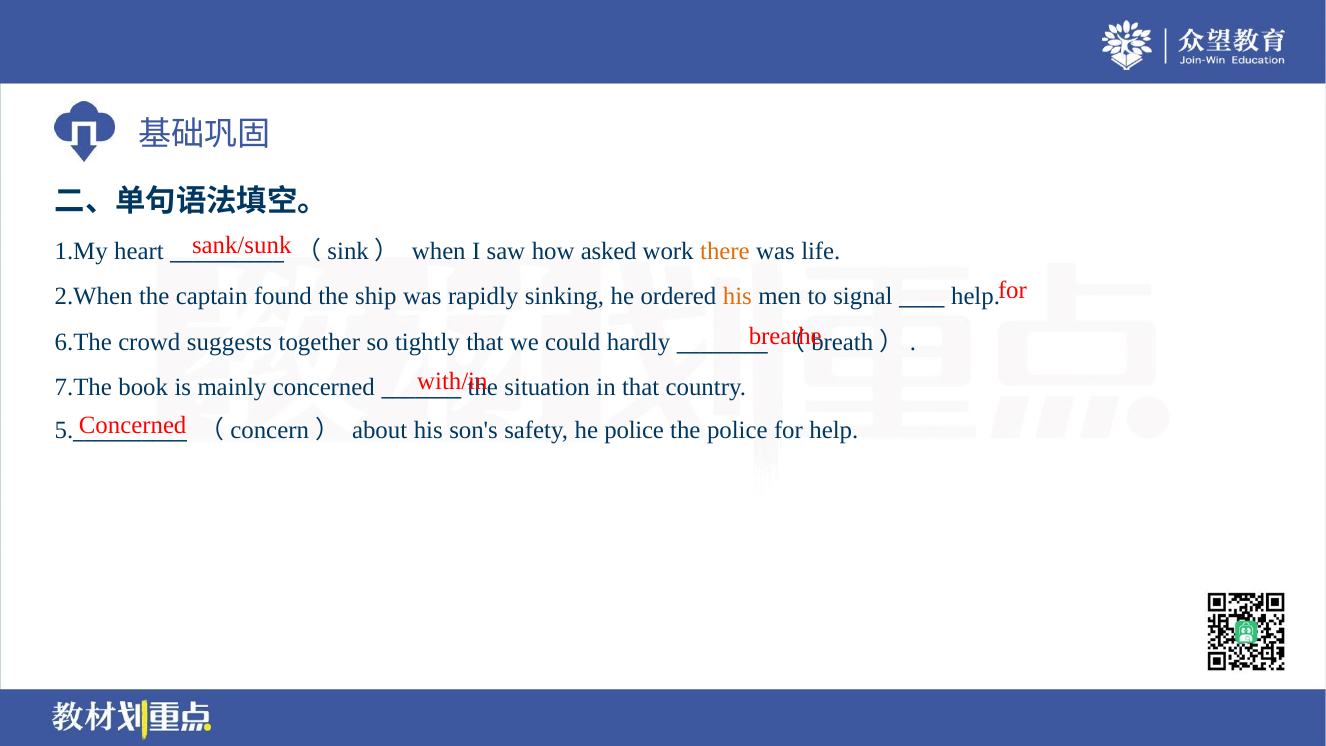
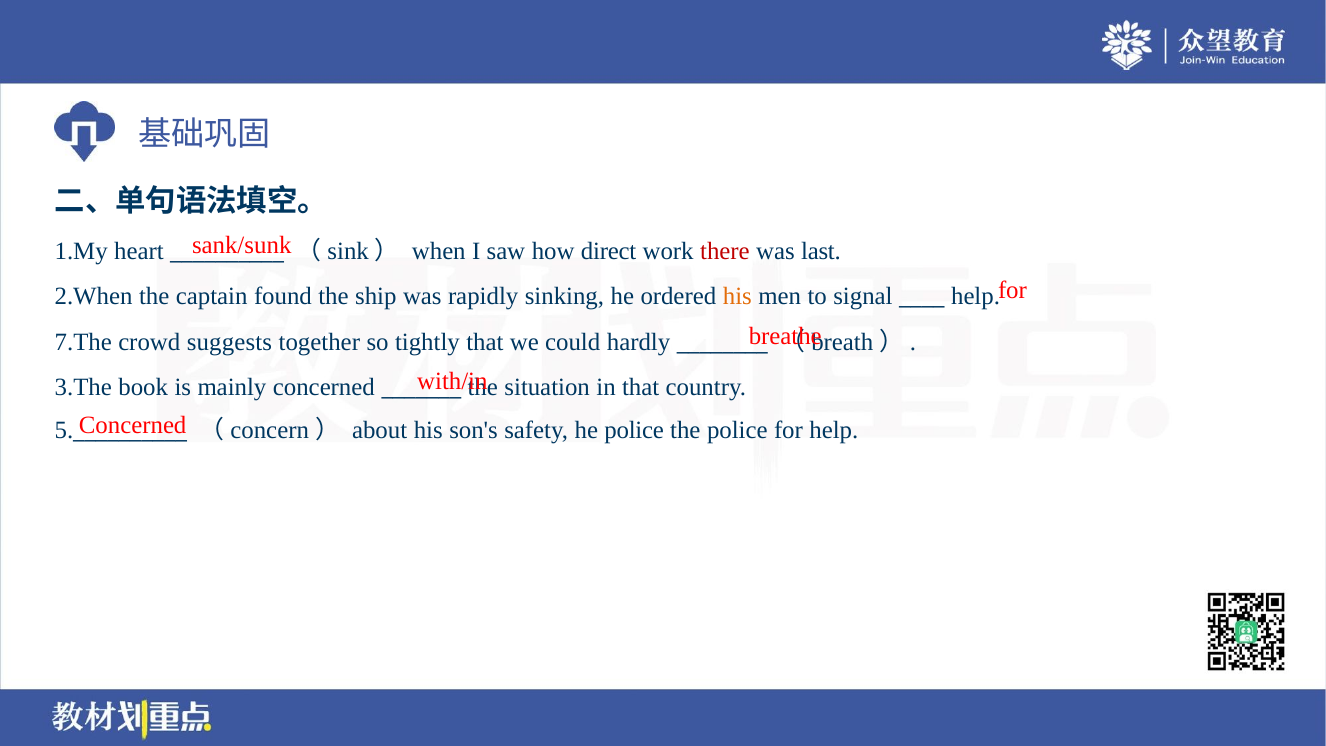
asked: asked -> direct
there colour: orange -> red
life: life -> last
6.The: 6.The -> 7.The
7.The: 7.The -> 3.The
